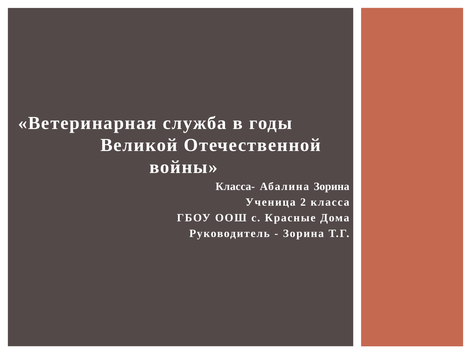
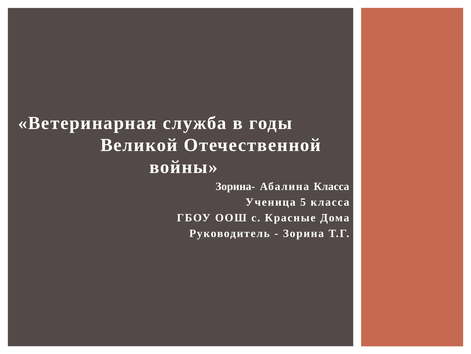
Класса-: Класса- -> Зорина-
Абалина Зорина: Зорина -> Класса
2: 2 -> 5
